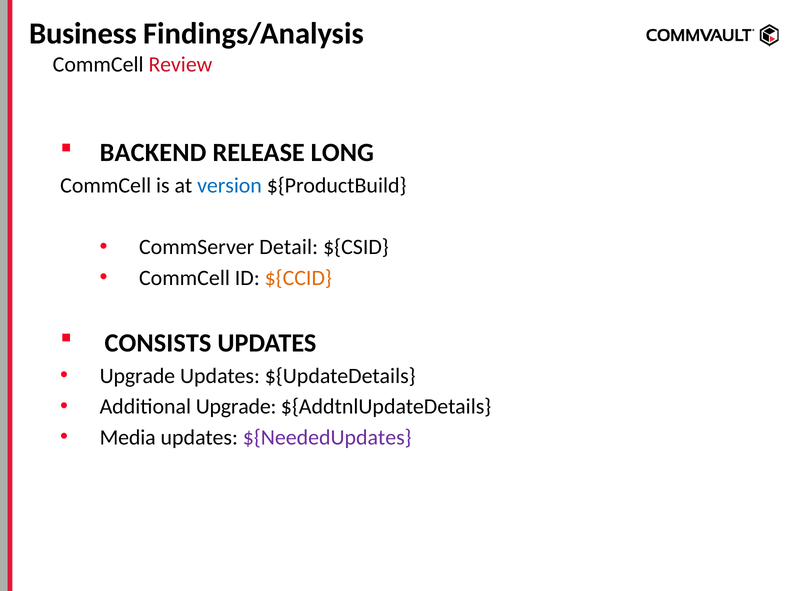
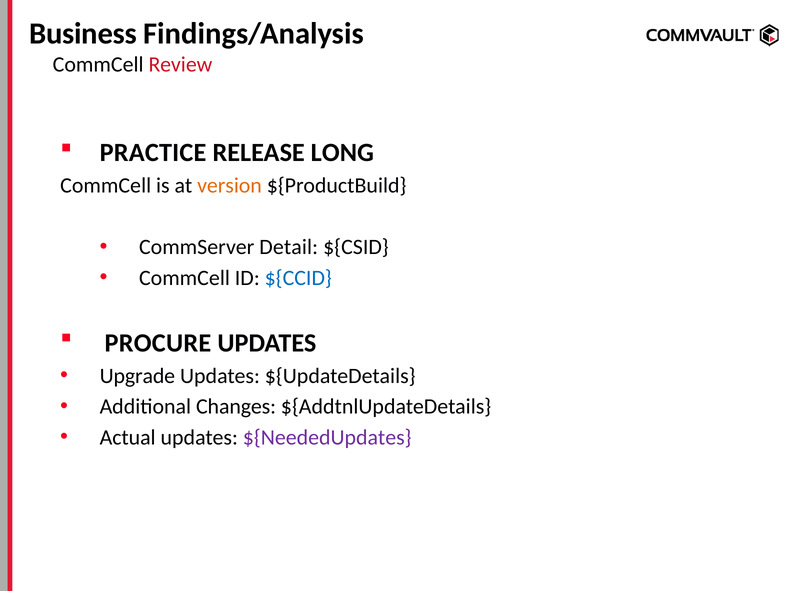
BACKEND: BACKEND -> PRACTICE
version colour: blue -> orange
${CCID colour: orange -> blue
CONSISTS: CONSISTS -> PROCURE
Additional Upgrade: Upgrade -> Changes
Media: Media -> Actual
